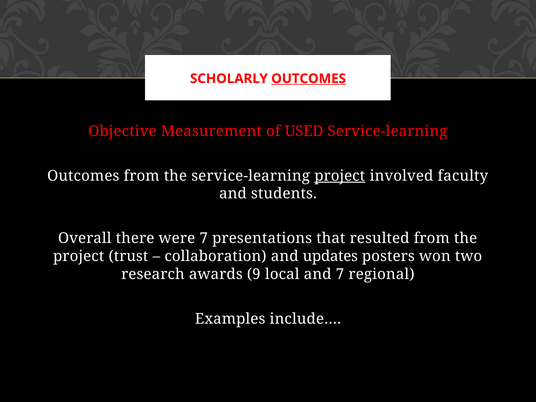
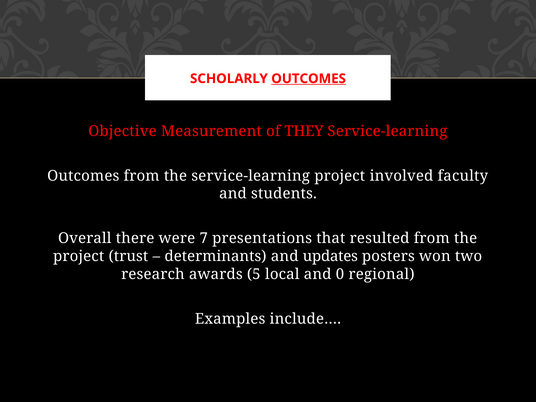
USED: USED -> THEY
project at (340, 176) underline: present -> none
collaboration: collaboration -> determinants
9: 9 -> 5
and 7: 7 -> 0
